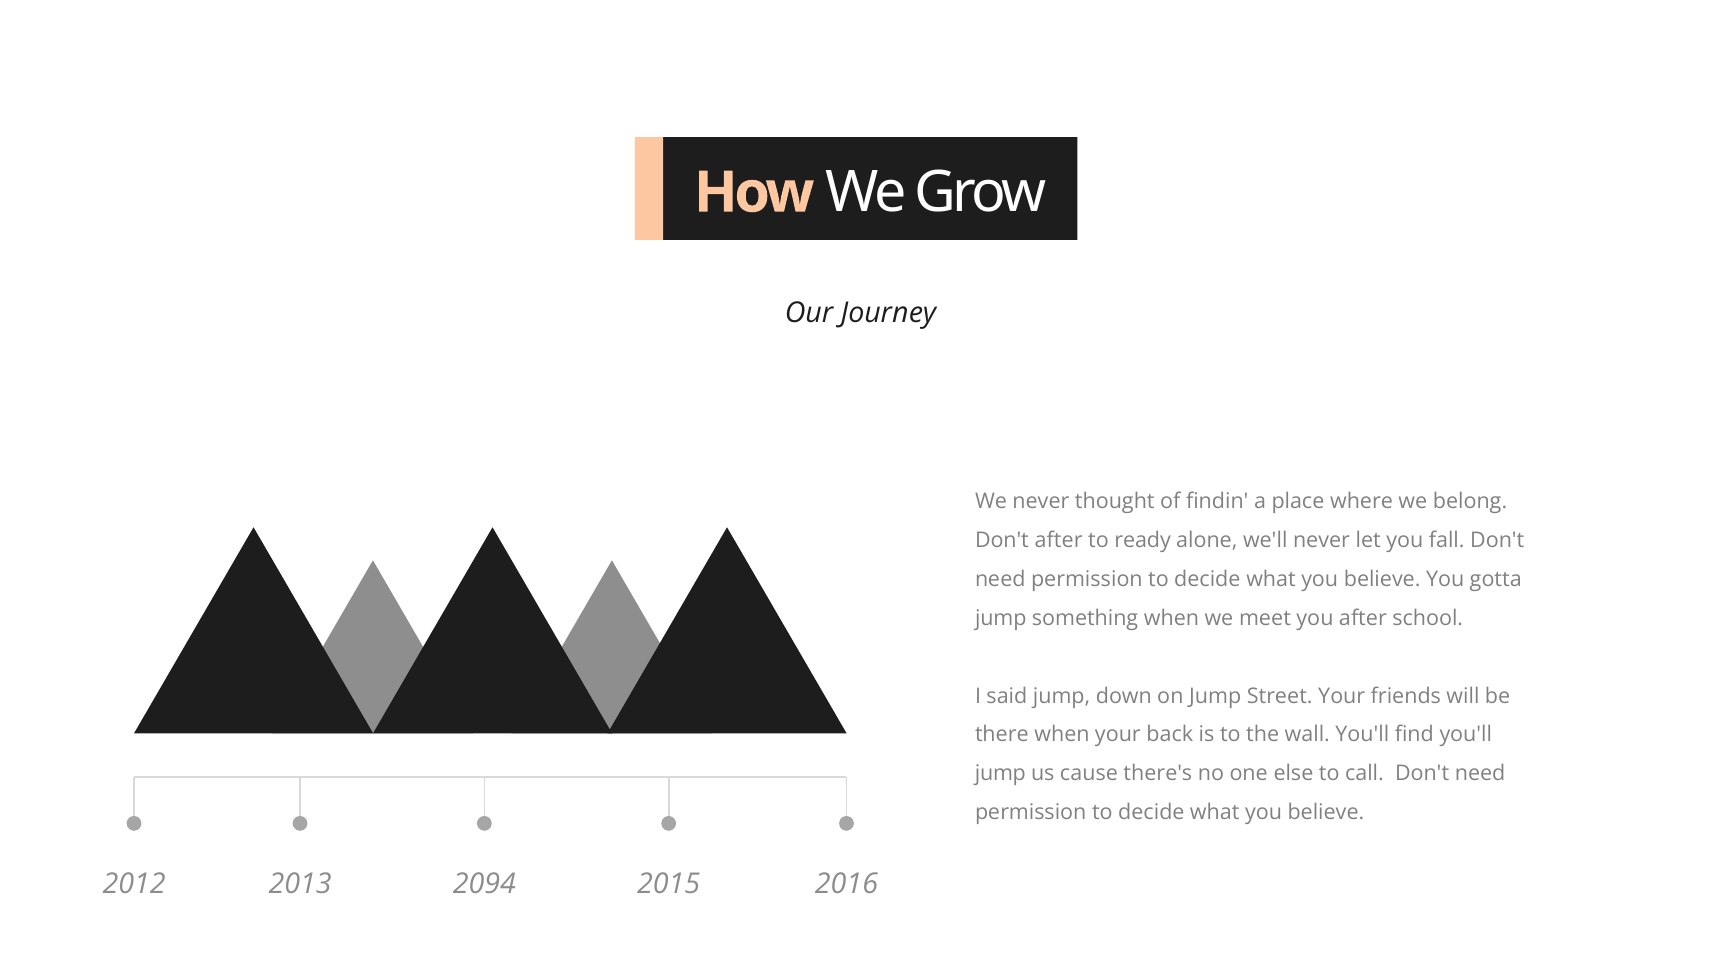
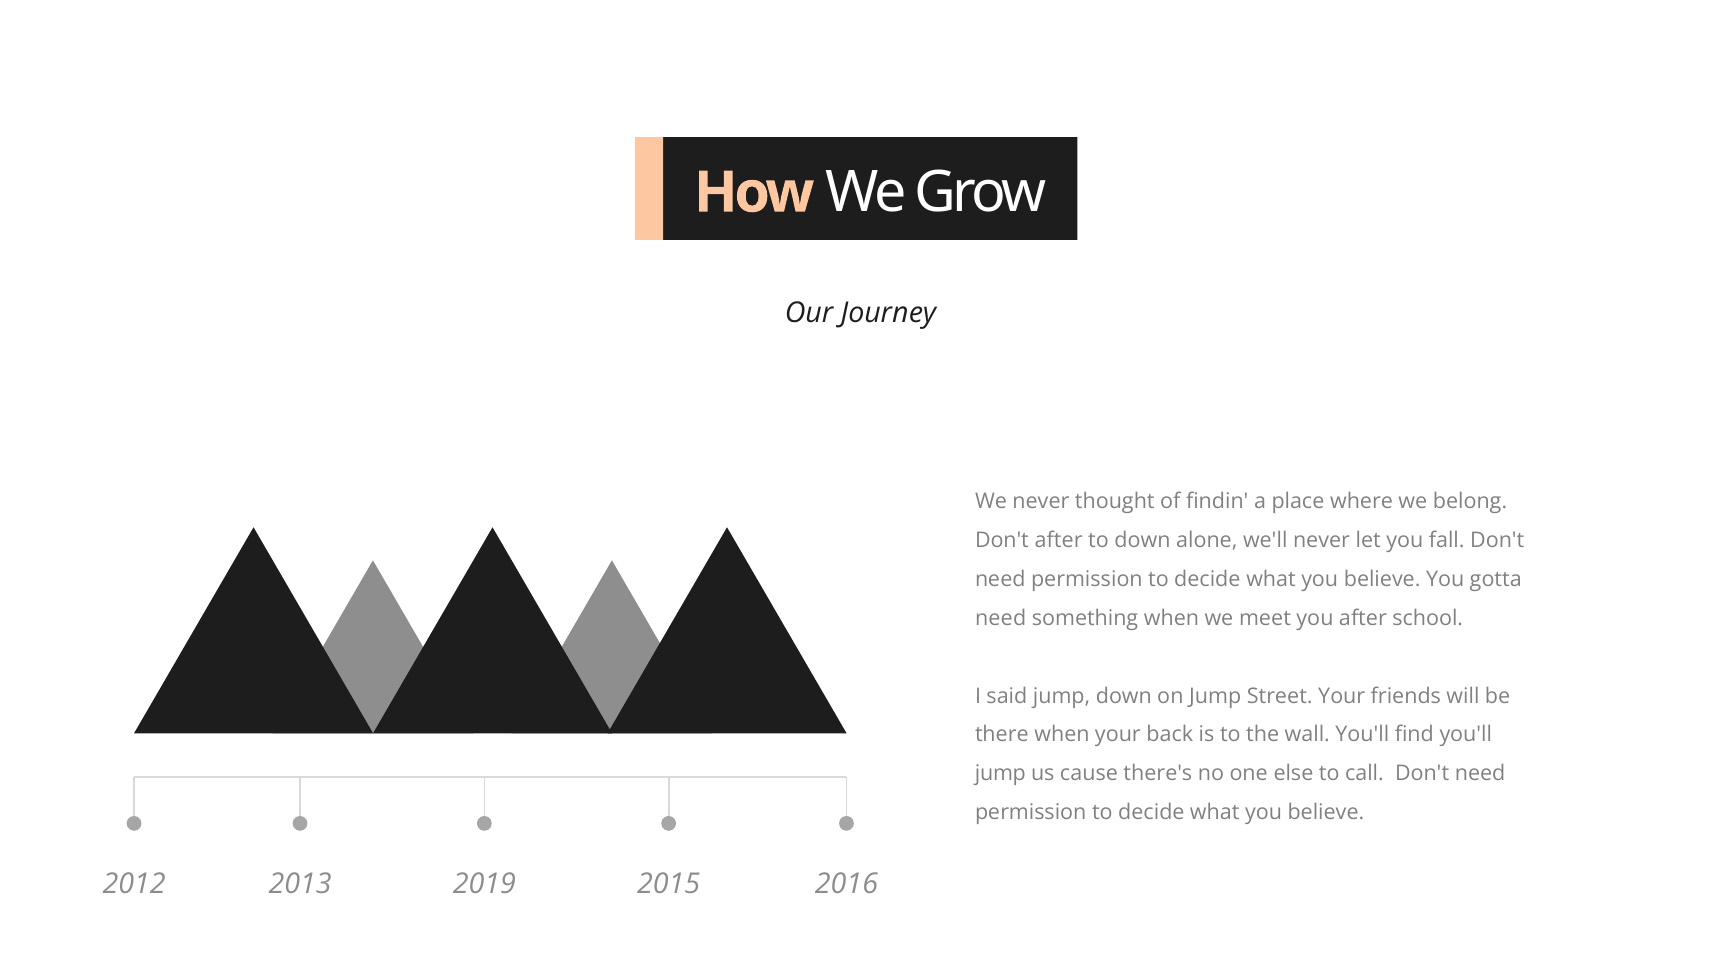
to ready: ready -> down
jump at (1001, 618): jump -> need
2094: 2094 -> 2019
